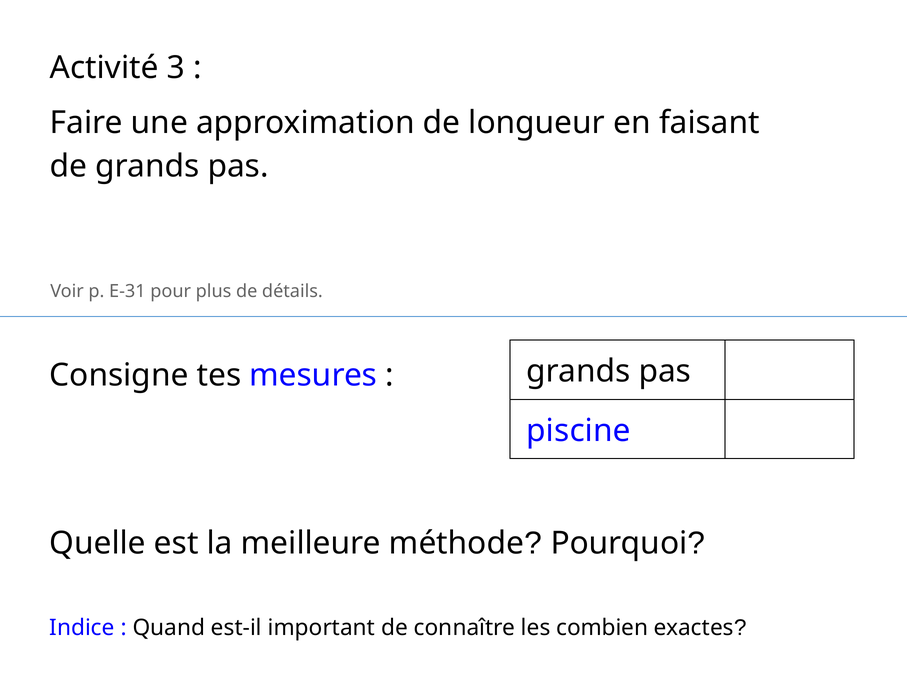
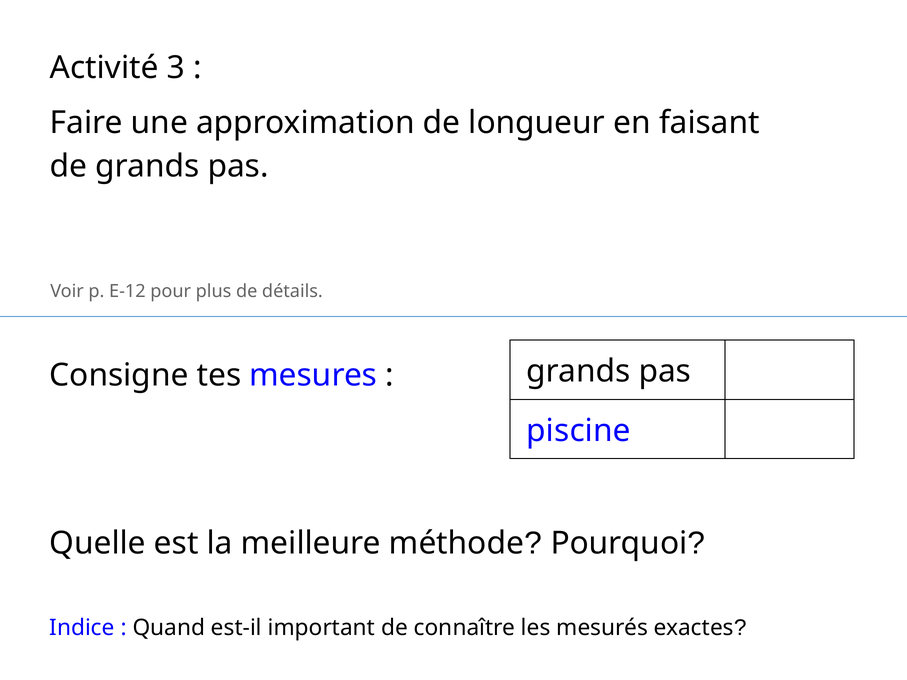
E-31: E-31 -> E-12
combien: combien -> mesurés
